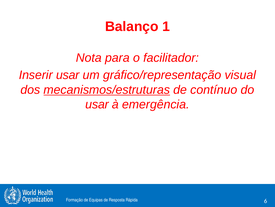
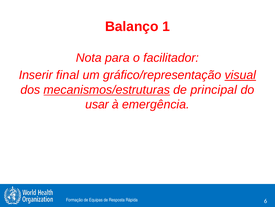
Inserir usar: usar -> final
visual underline: none -> present
contínuo: contínuo -> principal
